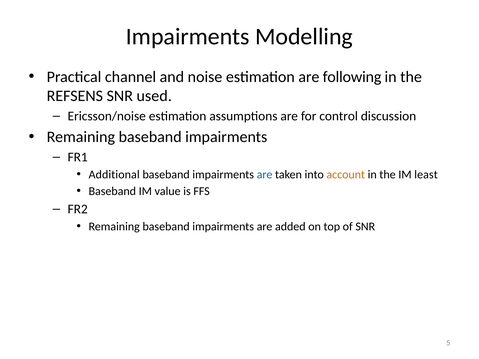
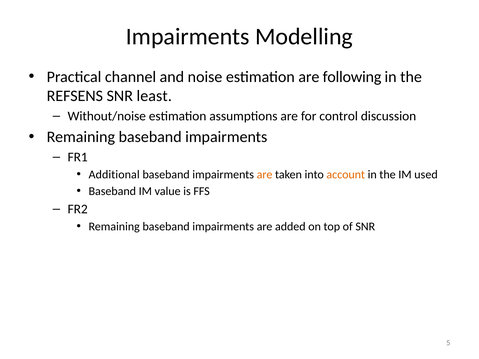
used: used -> least
Ericsson/noise: Ericsson/noise -> Without/noise
are at (265, 175) colour: blue -> orange
least: least -> used
